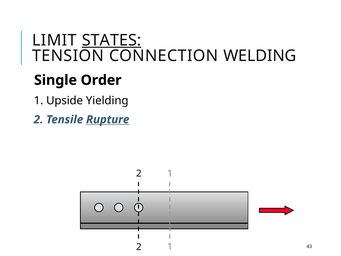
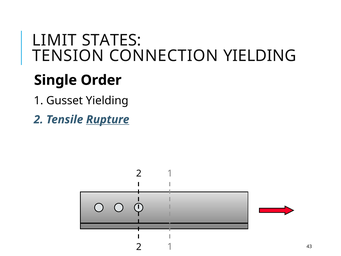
STATES underline: present -> none
CONNECTION WELDING: WELDING -> YIELDING
Upside: Upside -> Gusset
